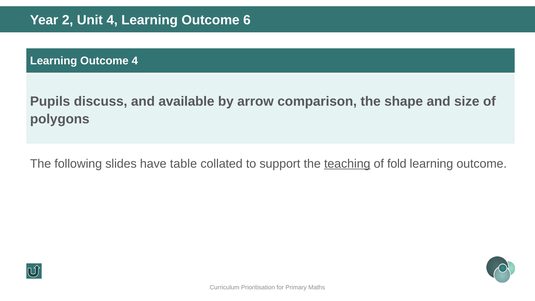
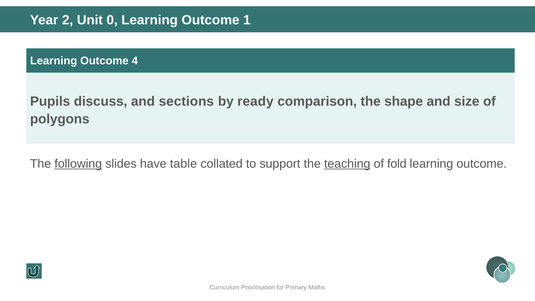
Unit 4: 4 -> 0
6: 6 -> 1
available: available -> sections
arrow: arrow -> ready
following underline: none -> present
